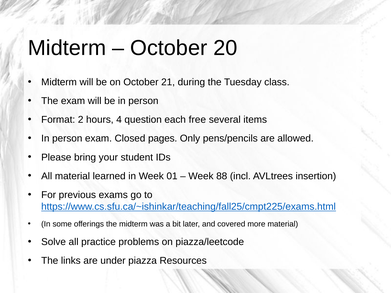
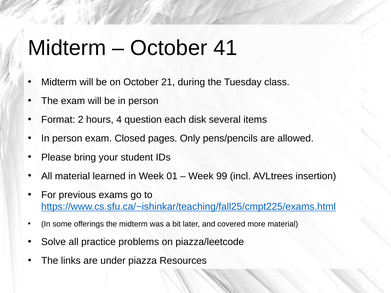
20: 20 -> 41
free: free -> disk
88: 88 -> 99
